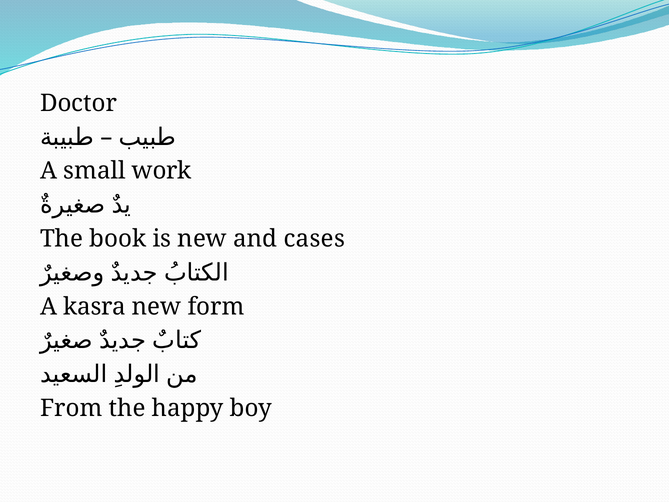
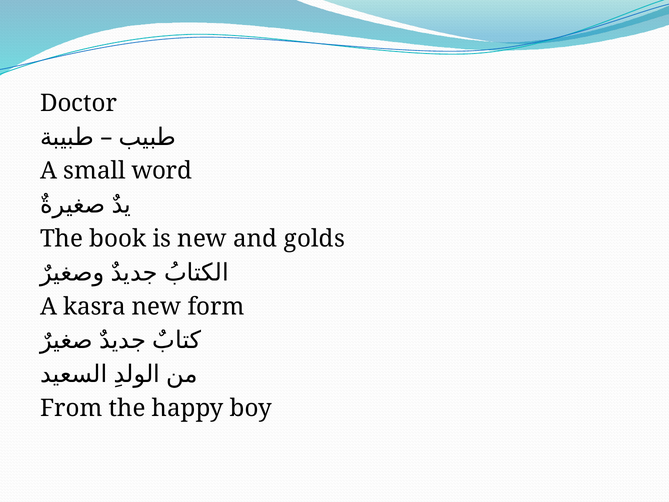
work: work -> word
cases: cases -> golds
